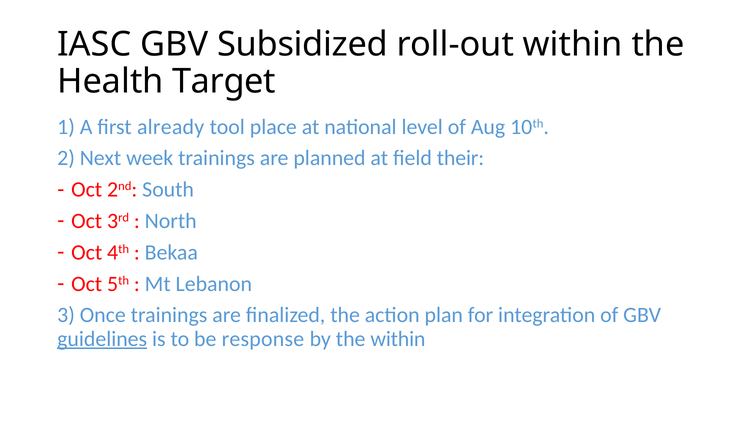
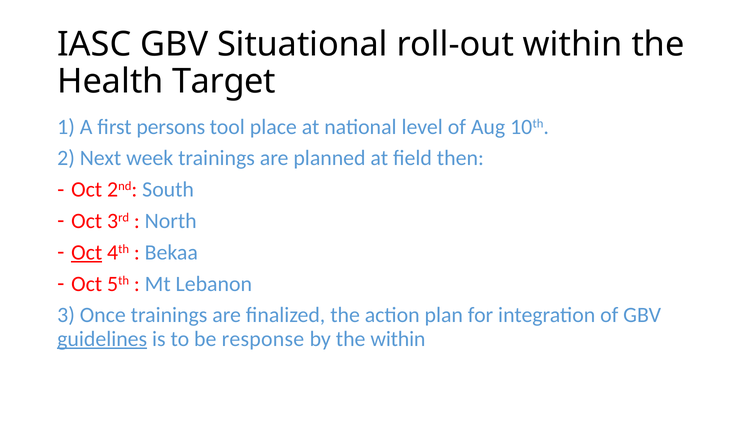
Subsidized: Subsidized -> Situational
already: already -> persons
their: their -> then
Oct at (87, 252) underline: none -> present
